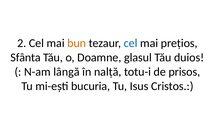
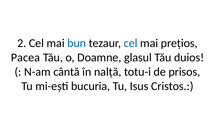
bun colour: orange -> blue
Sfânta: Sfânta -> Pacea
lângă: lângă -> cântă
